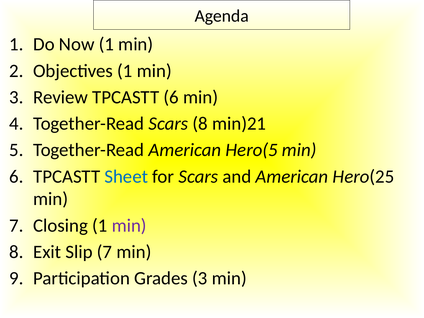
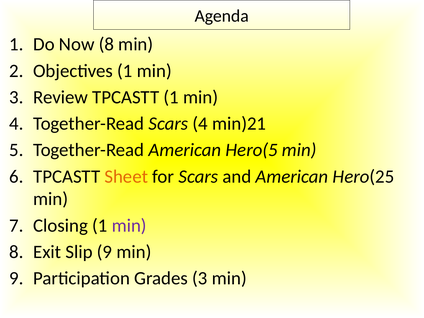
Now 1: 1 -> 8
TPCASTT 6: 6 -> 1
Scars 8: 8 -> 4
Sheet colour: blue -> orange
Slip 7: 7 -> 9
